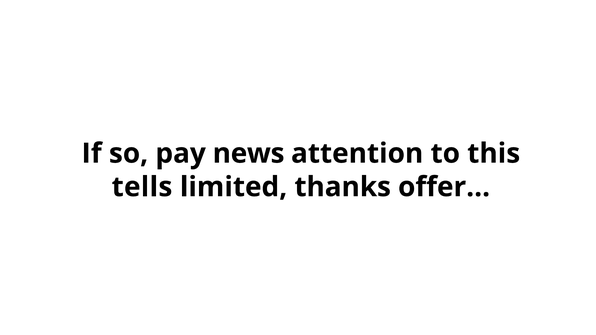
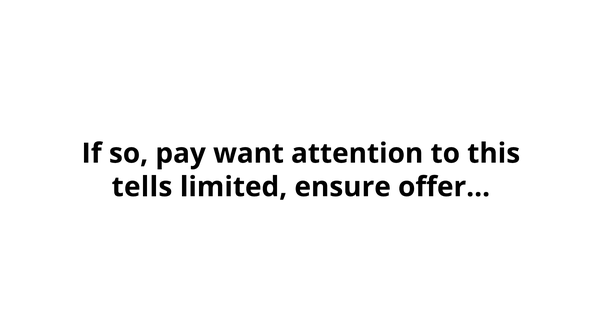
news: news -> want
thanks: thanks -> ensure
